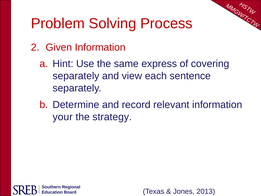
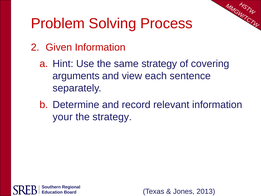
same express: express -> strategy
separately at (76, 76): separately -> arguments
